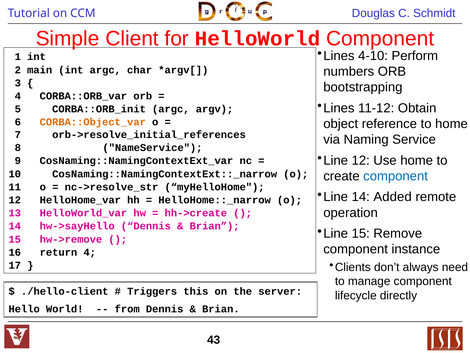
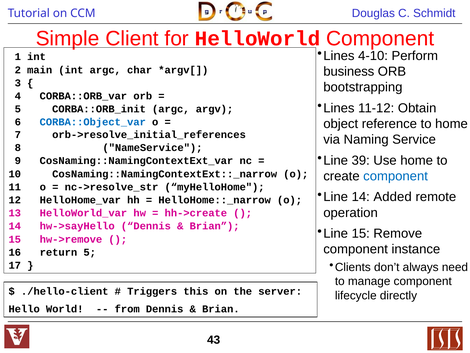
numbers: numbers -> business
CORBA::Object_var colour: orange -> blue
Line 12: 12 -> 39
return 4: 4 -> 5
